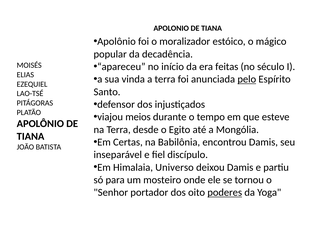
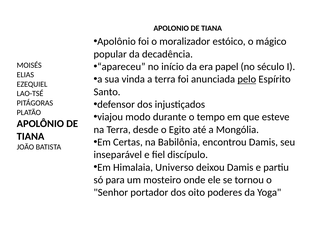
feitas: feitas -> papel
meios: meios -> modo
poderes underline: present -> none
